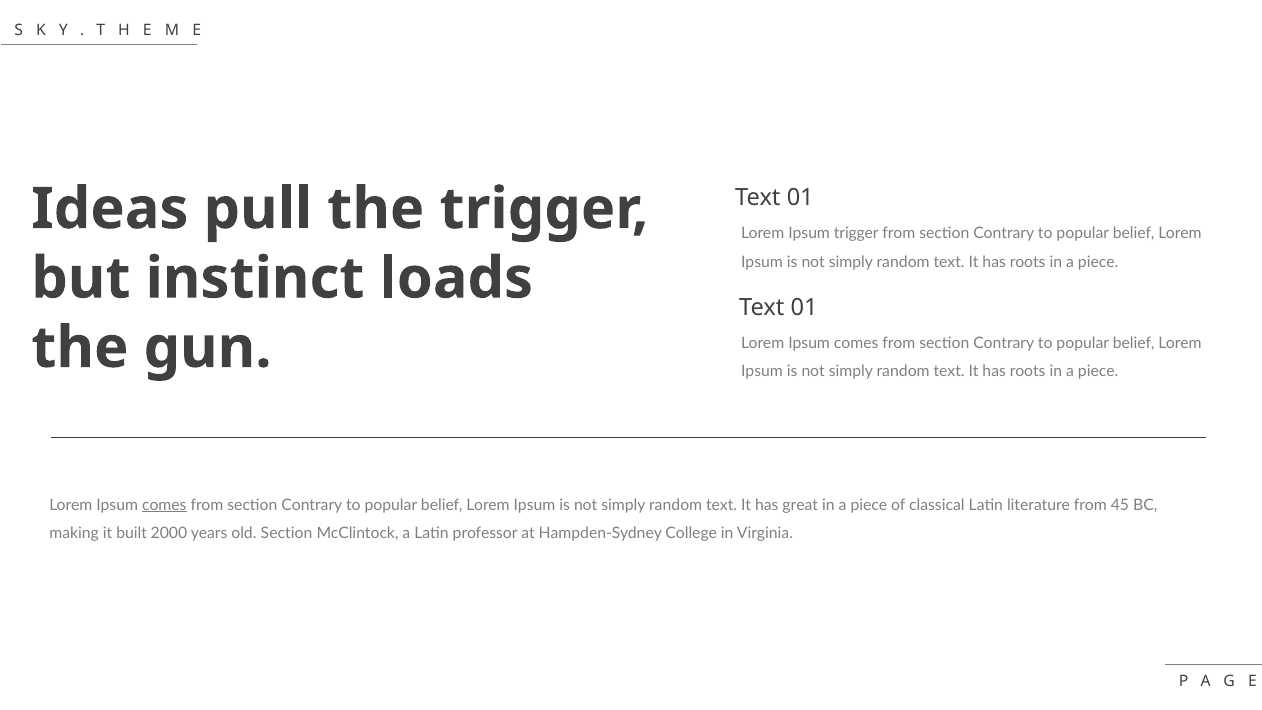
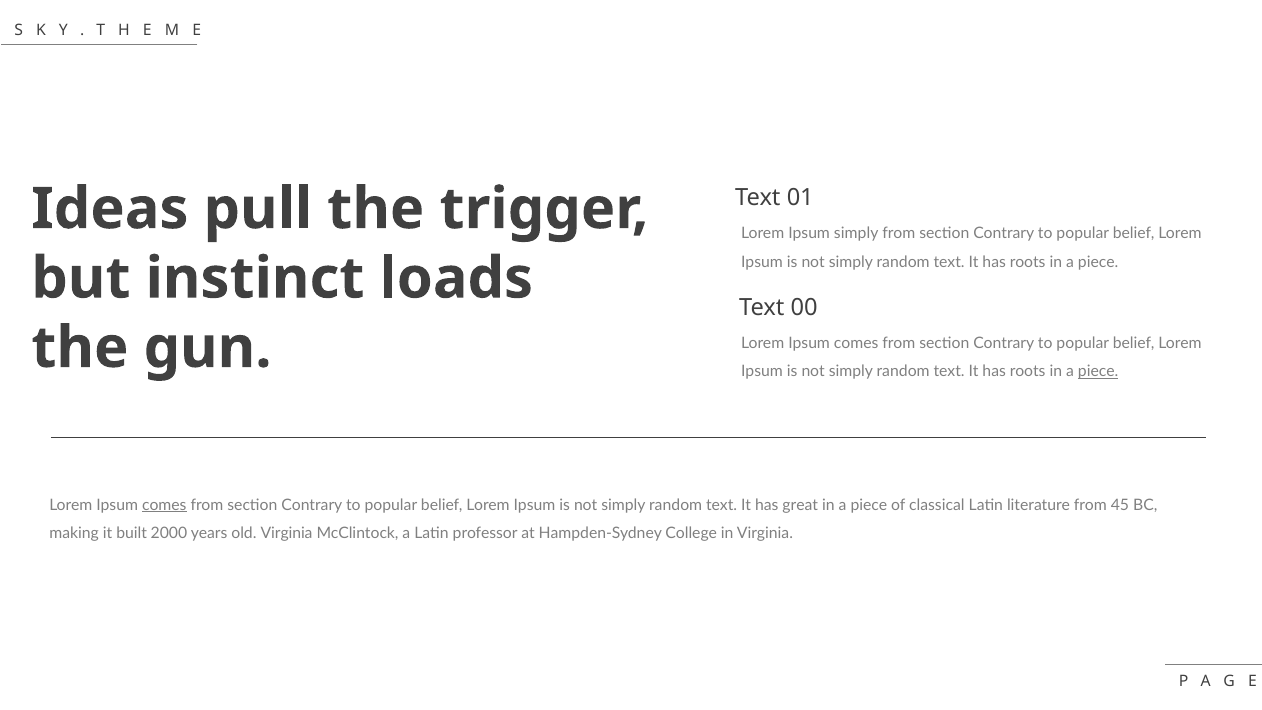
Ipsum trigger: trigger -> simply
01 at (804, 307): 01 -> 00
piece at (1098, 372) underline: none -> present
old Section: Section -> Virginia
